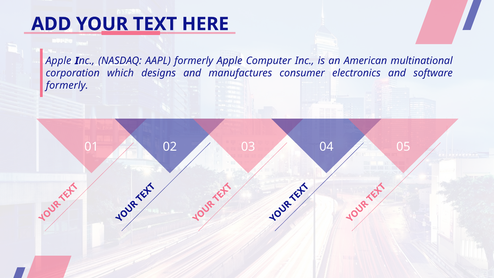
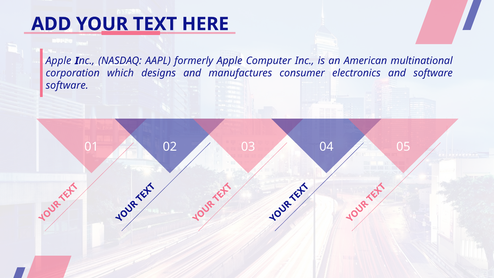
formerly at (67, 86): formerly -> software
